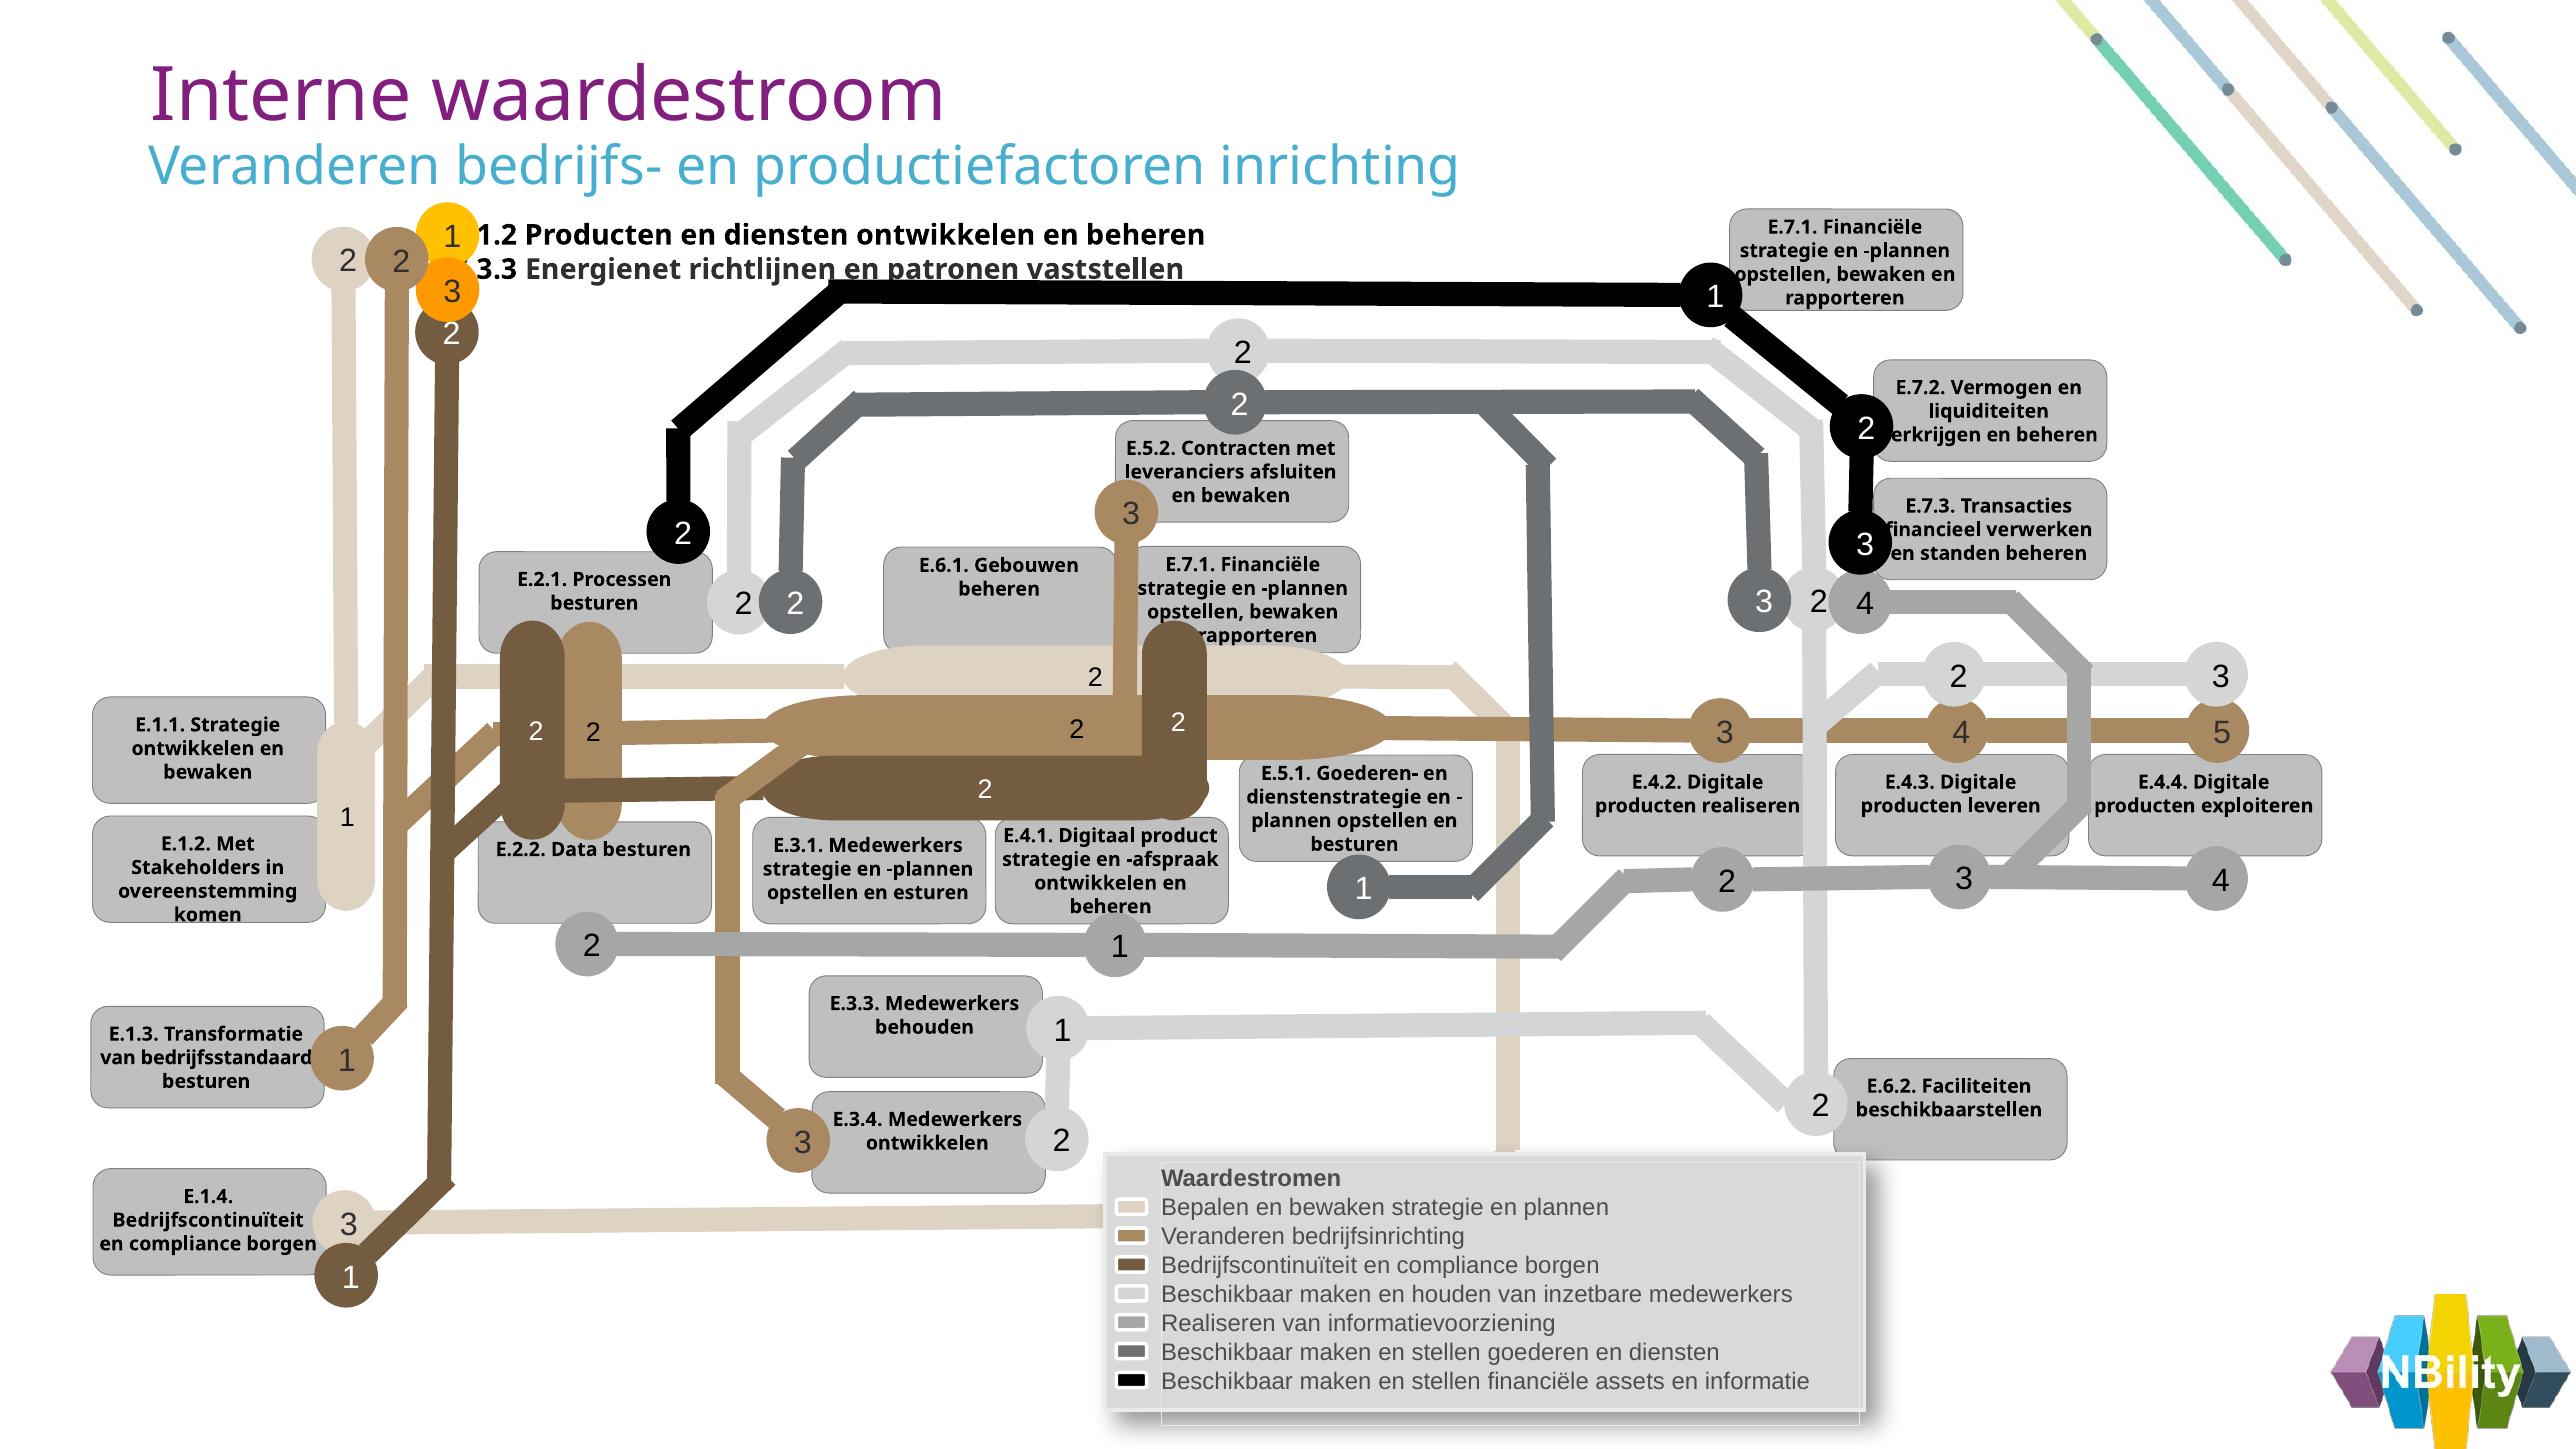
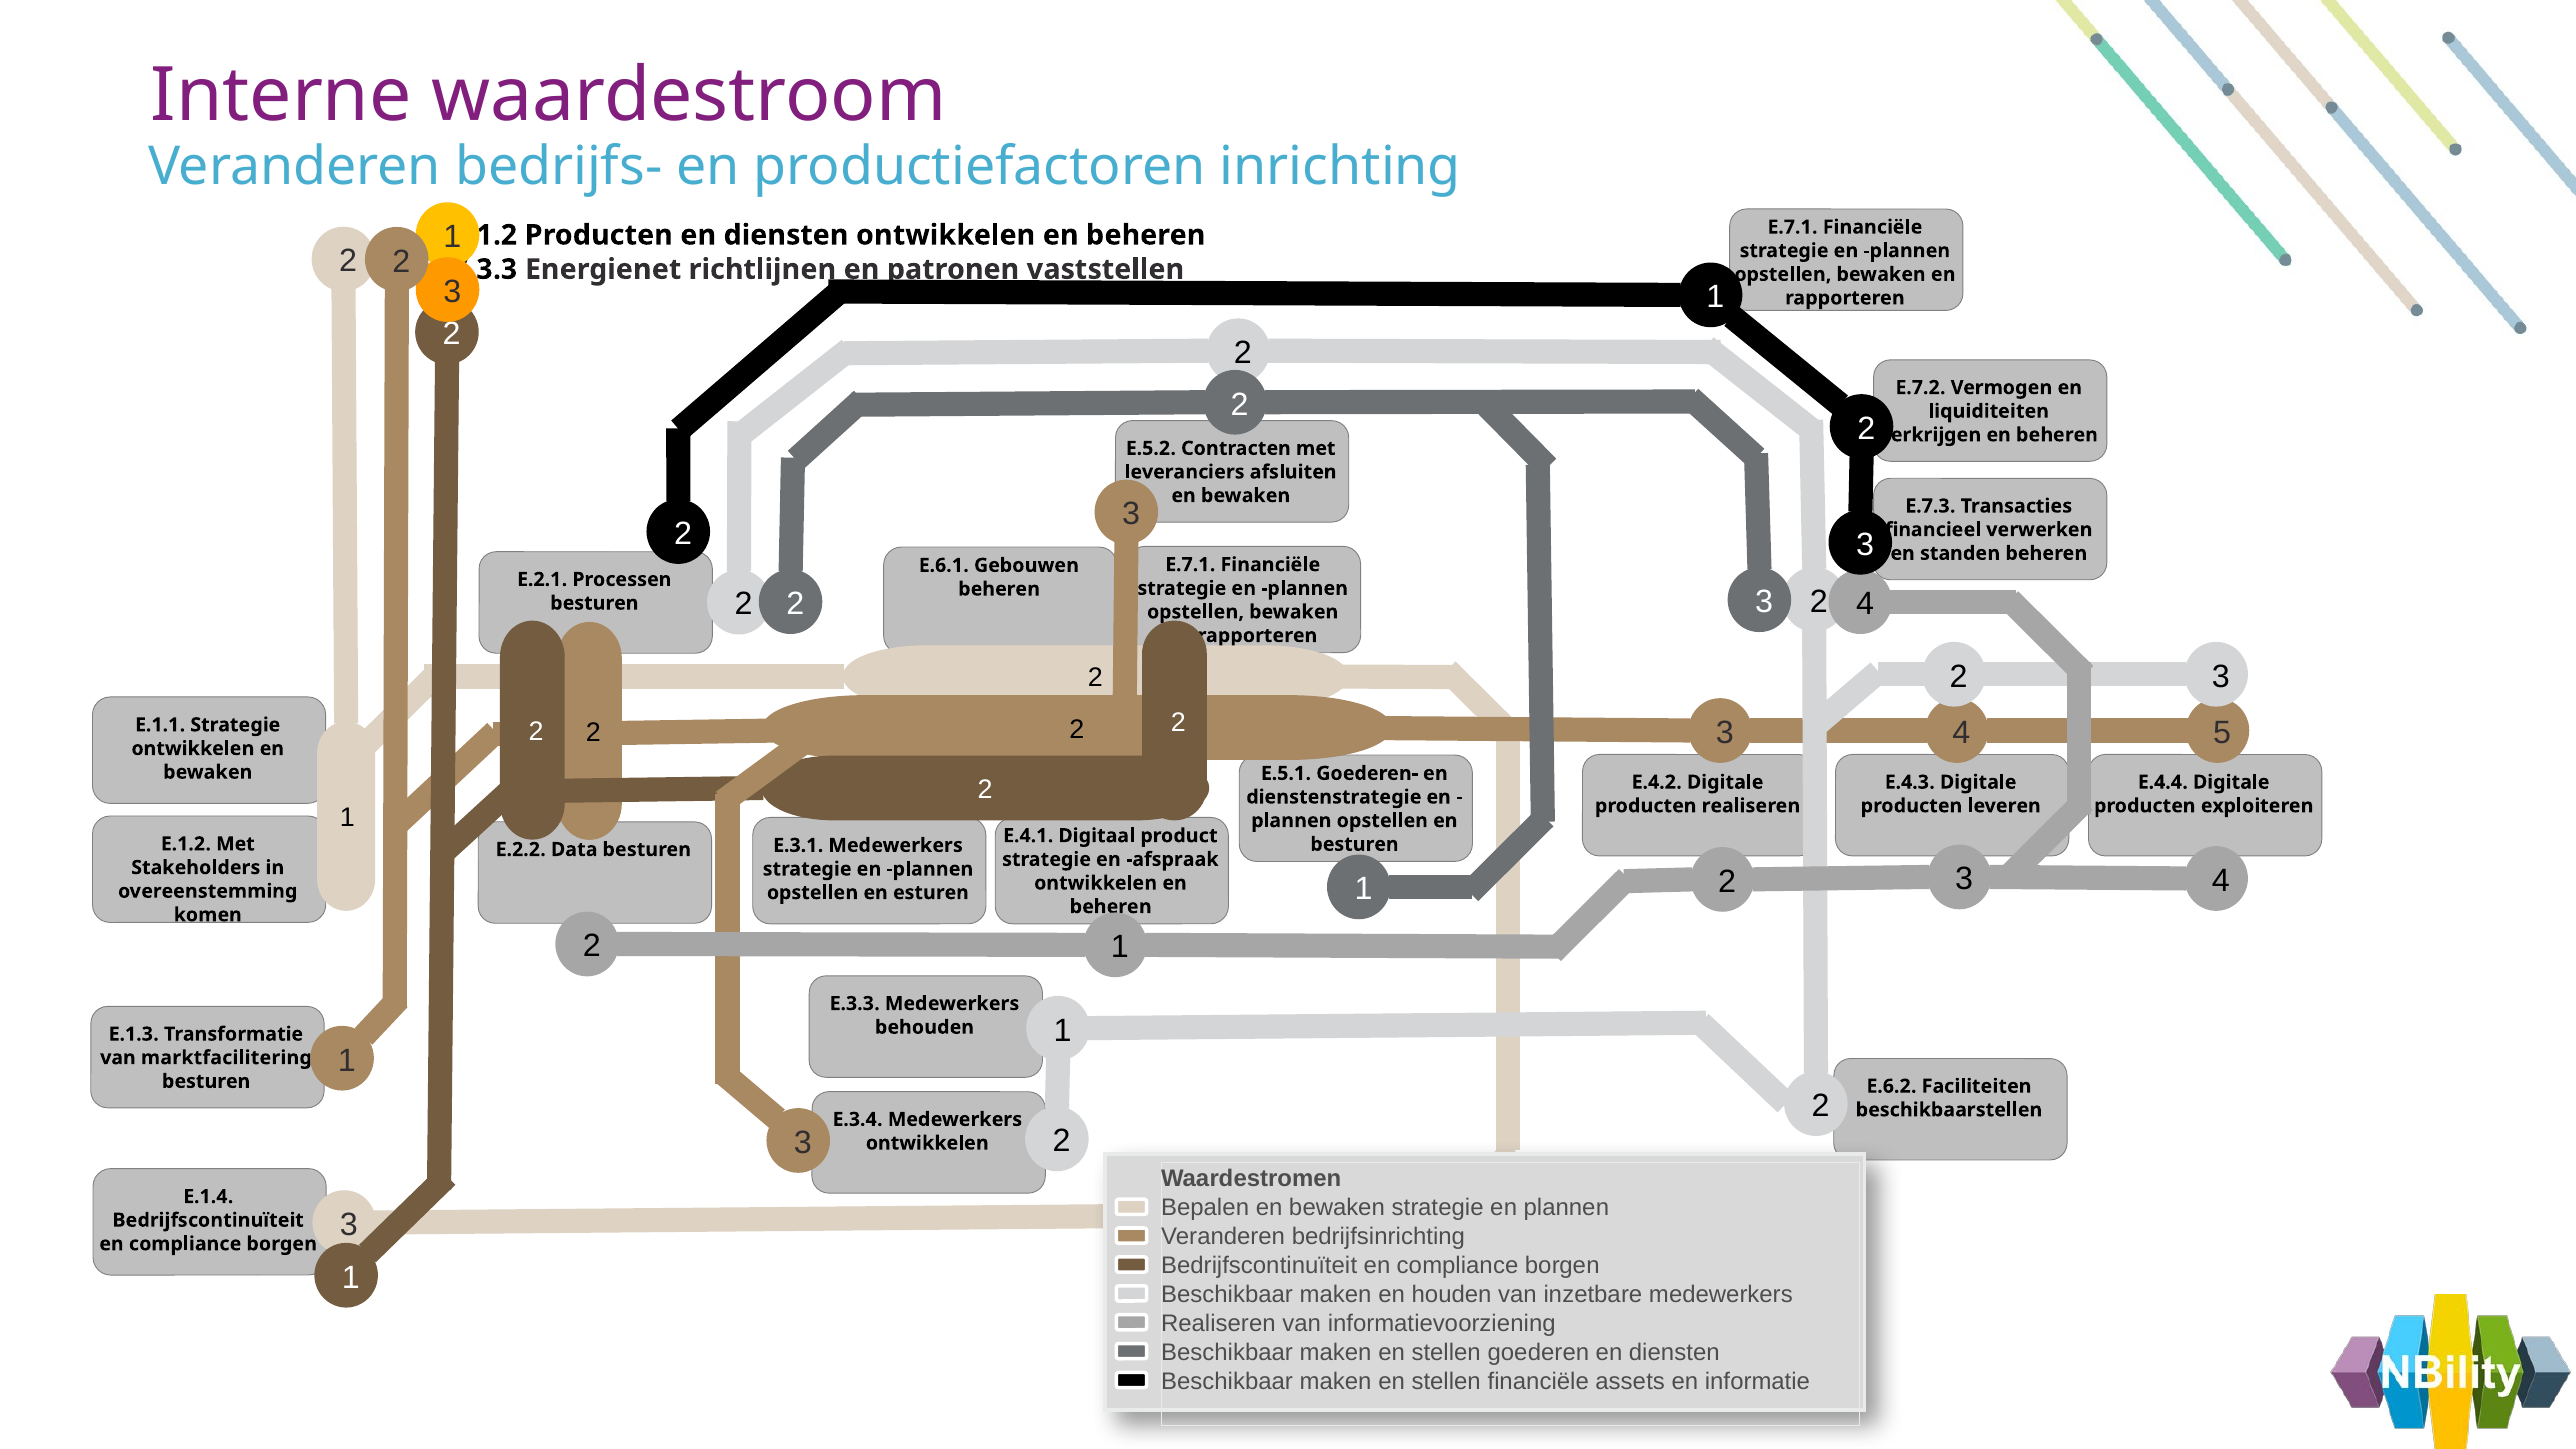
bedrijfsstandaard: bedrijfsstandaard -> marktfacilitering
